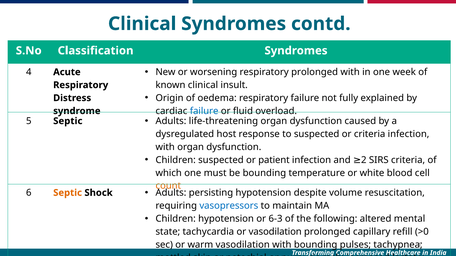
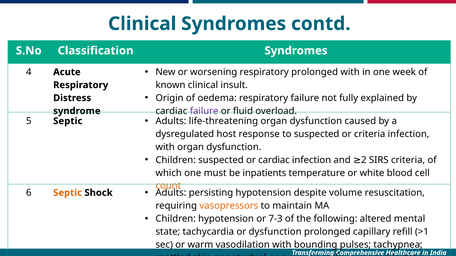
failure at (204, 111) colour: blue -> purple
or patient: patient -> cardiac
be bounding: bounding -> inpatients
vasopressors colour: blue -> orange
6-3: 6-3 -> 7-3
or vasodilation: vasodilation -> dysfunction
>0: >0 -> >1
